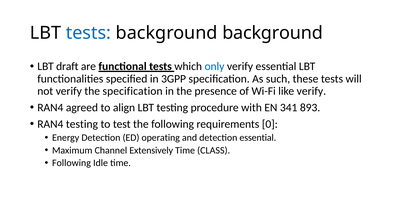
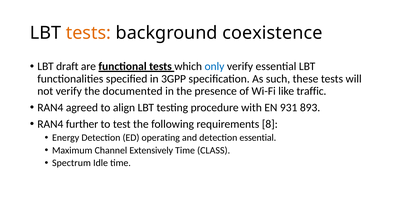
tests at (88, 33) colour: blue -> orange
background background: background -> coexistence
the specification: specification -> documented
like verify: verify -> traffic
341: 341 -> 931
RAN4 testing: testing -> further
0: 0 -> 8
Following at (71, 163): Following -> Spectrum
